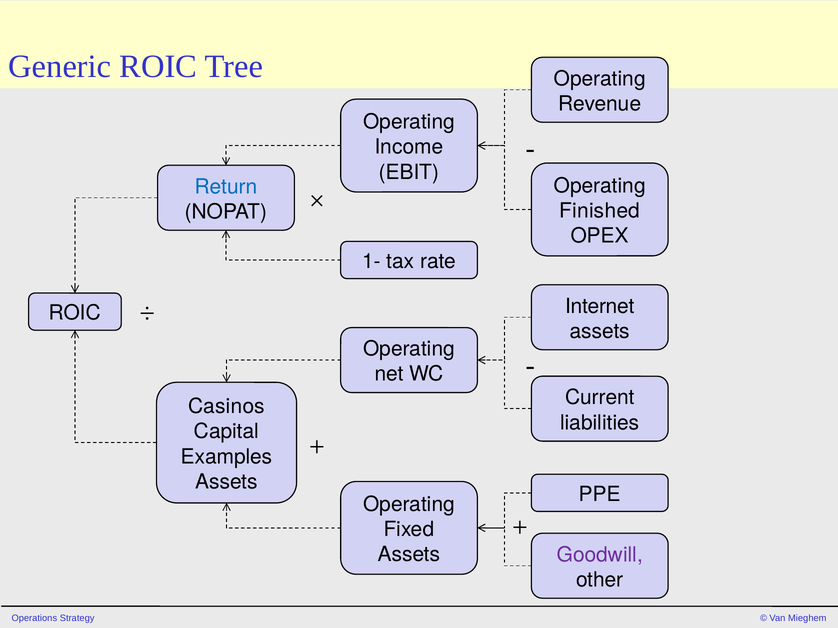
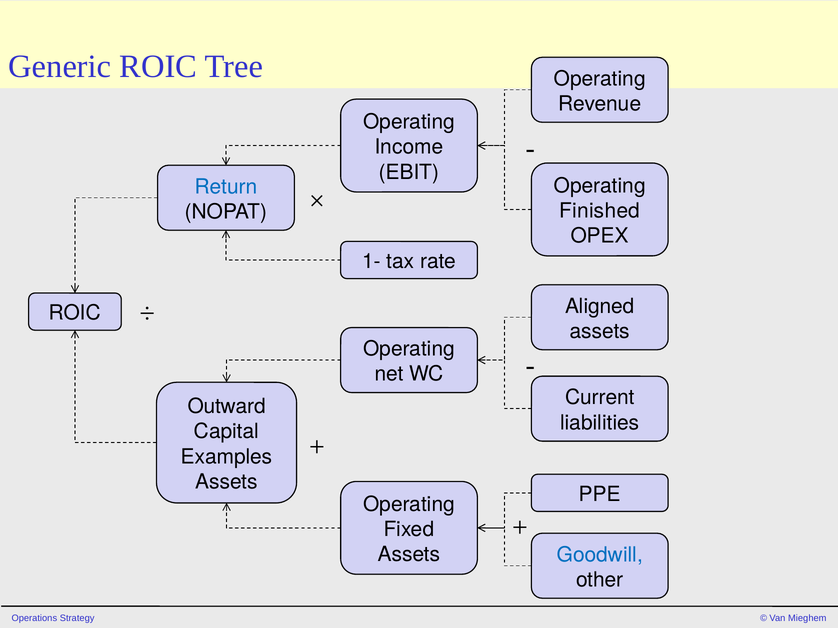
Internet: Internet -> Aligned
Casinos: Casinos -> Outward
Goodwill colour: purple -> blue
